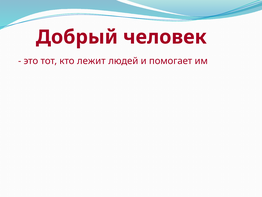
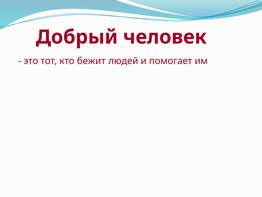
лежит: лежит -> бежит
